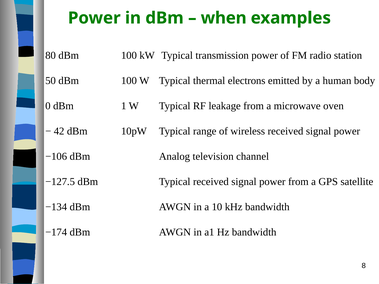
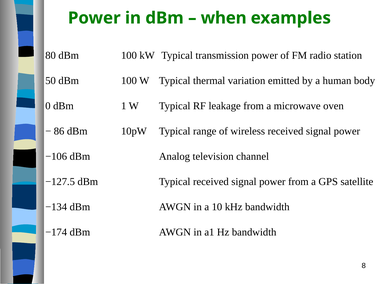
electrons: electrons -> variation
42: 42 -> 86
